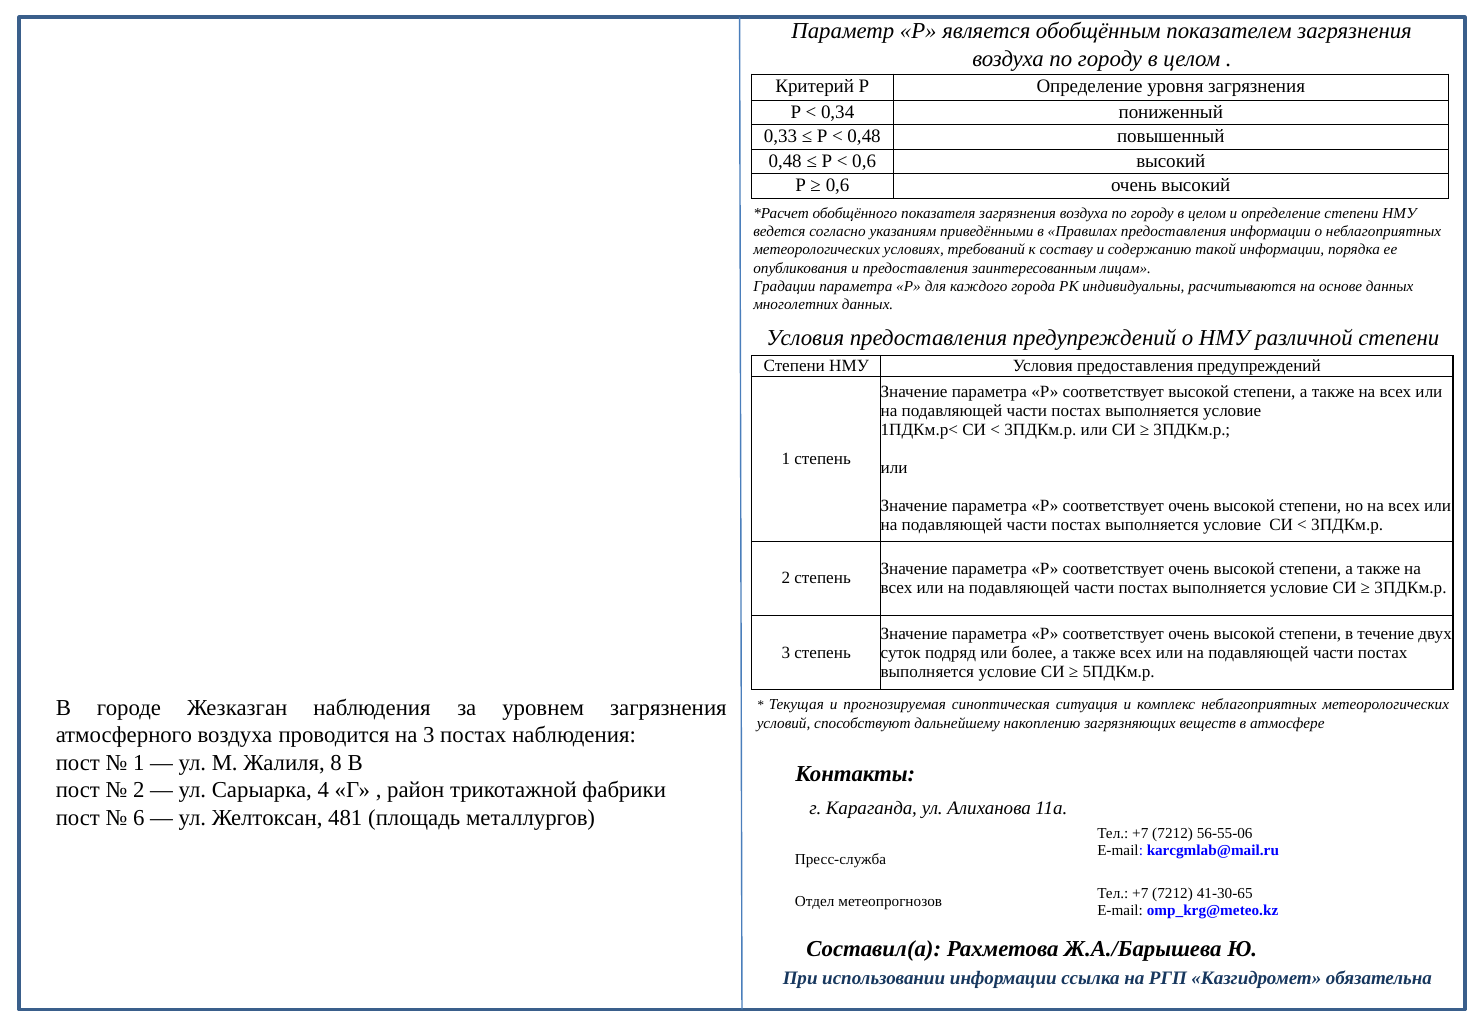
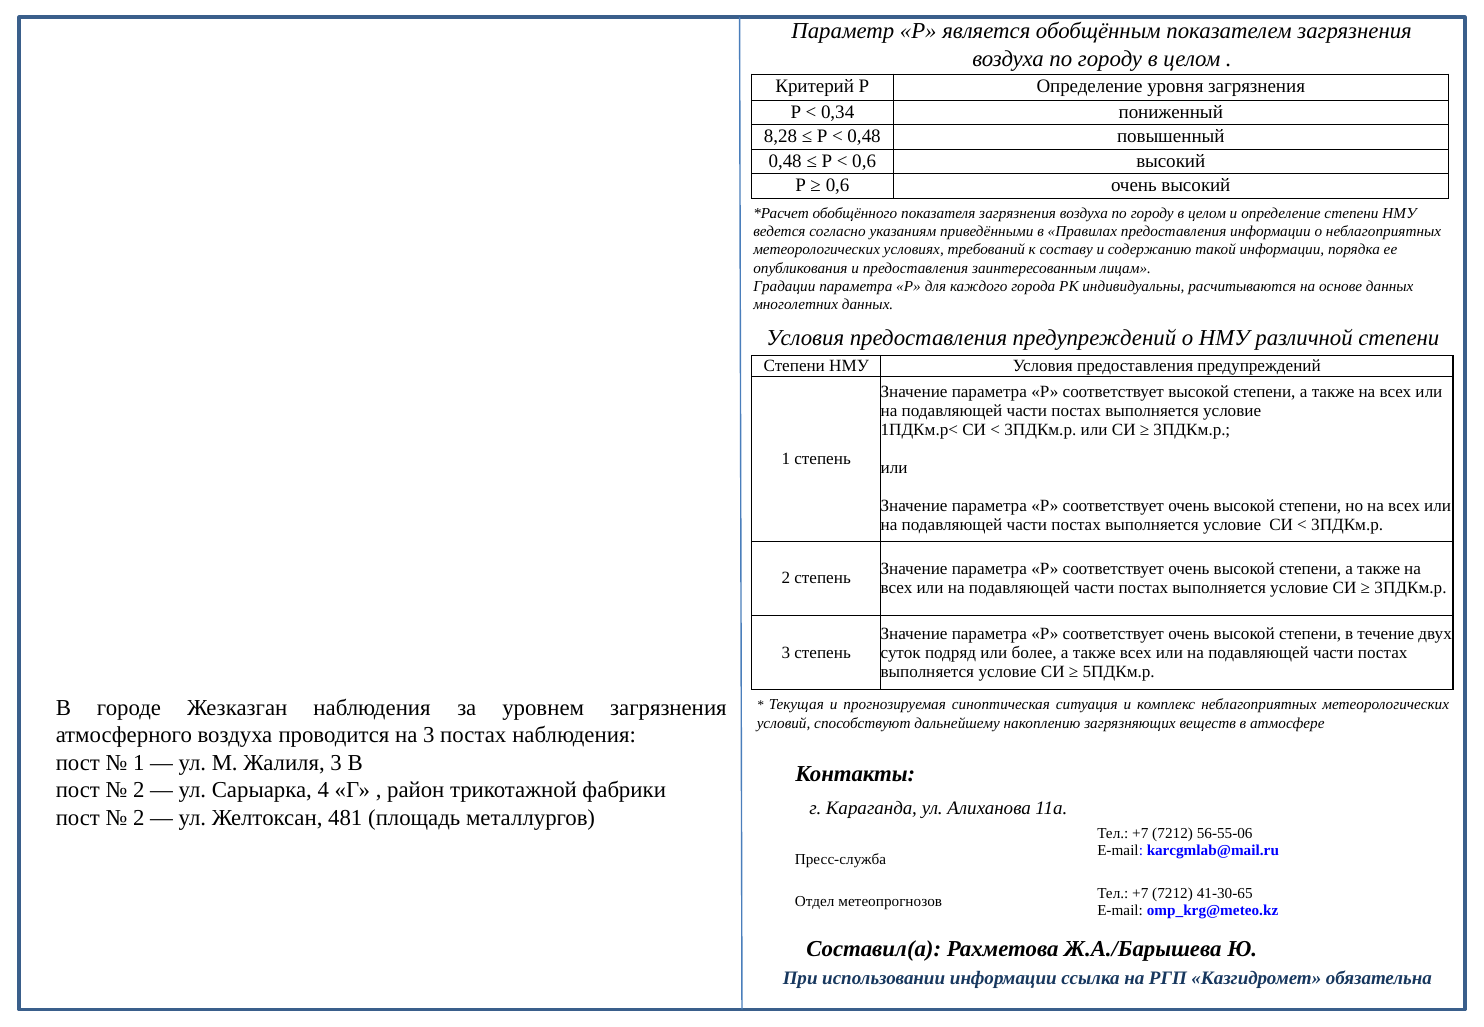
0,33: 0,33 -> 8,28
Жалиля 8: 8 -> 3
6 at (139, 818): 6 -> 2
